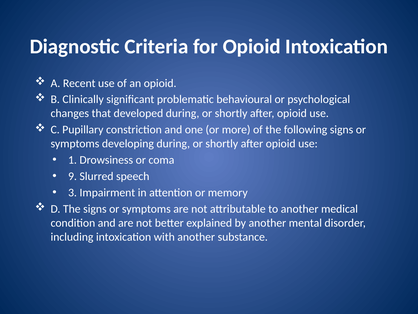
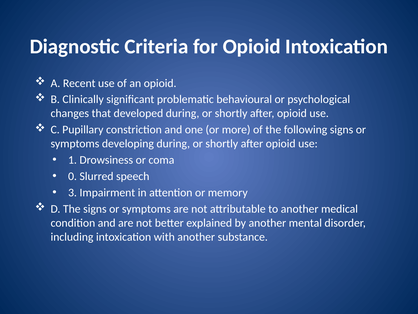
9: 9 -> 0
